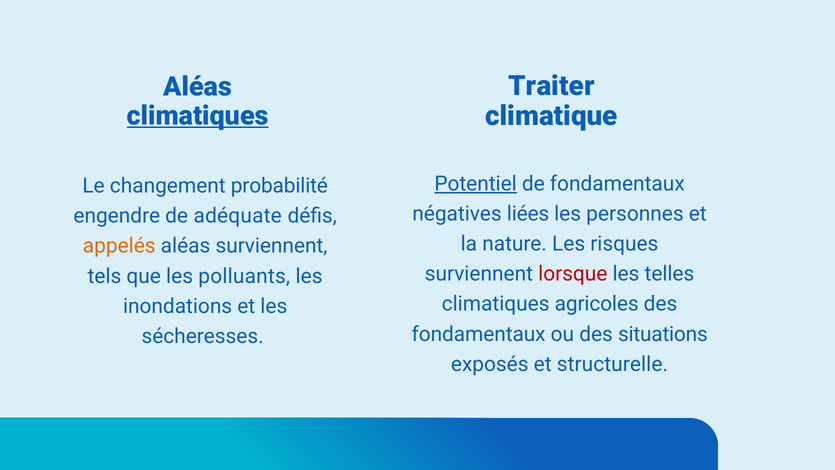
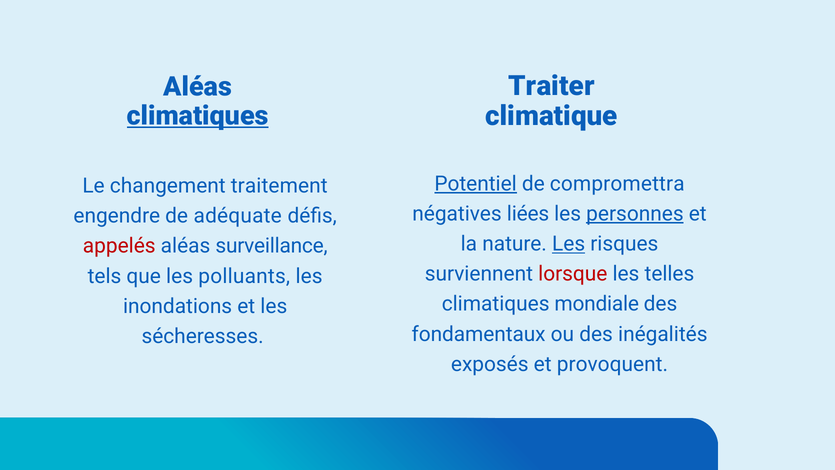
de fondamentaux: fondamentaux -> compromettra
probabilité: probabilité -> traitement
personnes underline: none -> present
Les at (569, 244) underline: none -> present
appelés colour: orange -> red
aléas surviennent: surviennent -> surveillance
agricoles: agricoles -> mondiale
situations: situations -> inégalités
structurelle: structurelle -> provoquent
